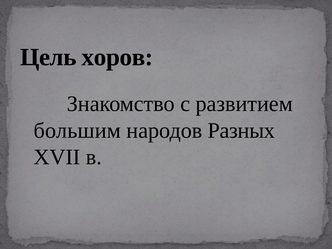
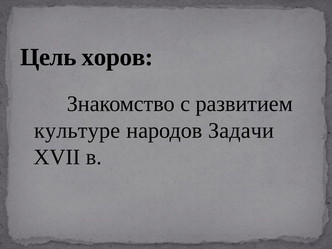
большим: большим -> культуре
Разных: Разных -> Задачи
